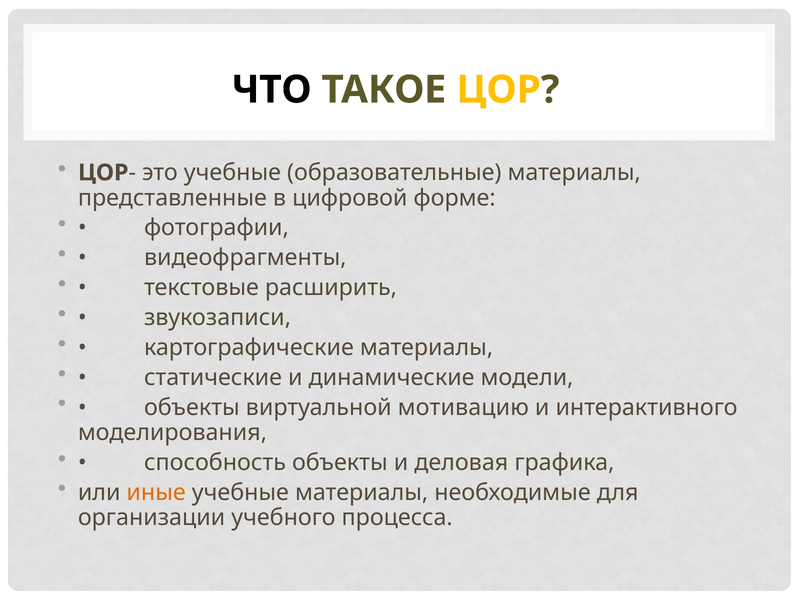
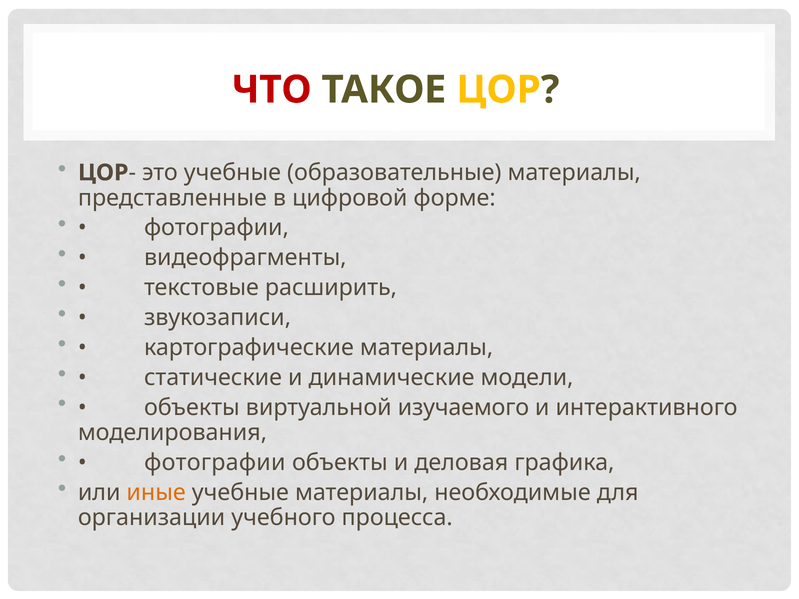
ЧТО colour: black -> red
мотивацию: мотивацию -> изучаемого
способность at (215, 463): способность -> фотографии
